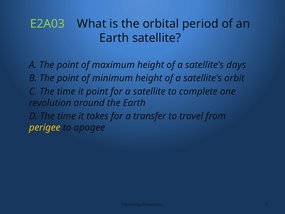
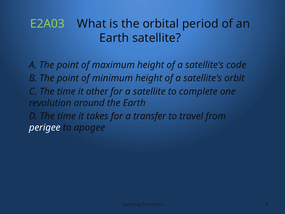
days: days -> code
it point: point -> other
perigee colour: yellow -> white
